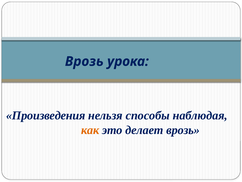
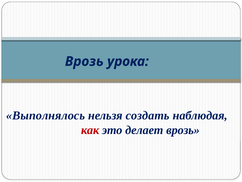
Произведения: Произведения -> Выполнялось
способы: способы -> создать
как colour: orange -> red
